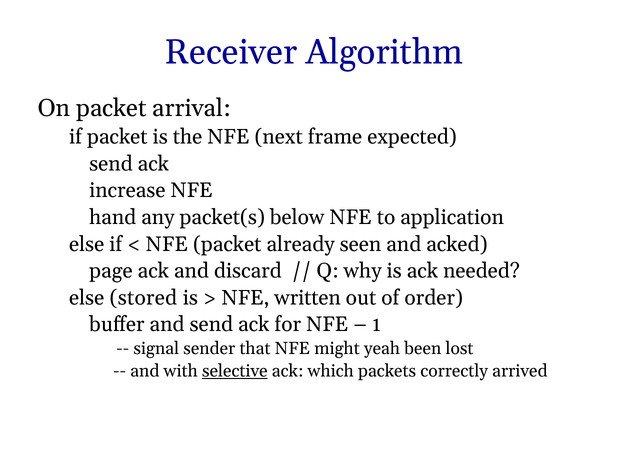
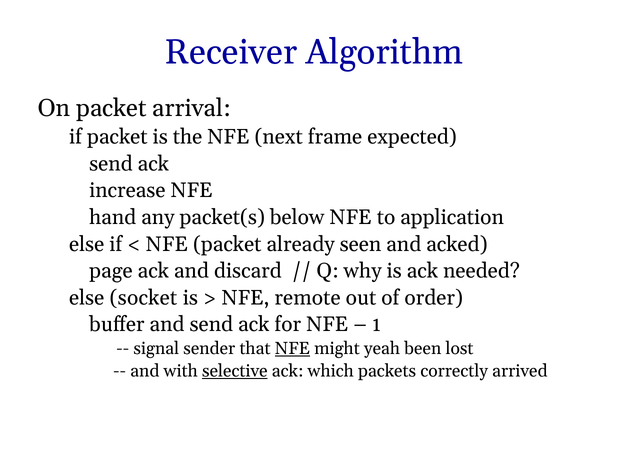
stored: stored -> socket
written: written -> remote
NFE at (292, 349) underline: none -> present
